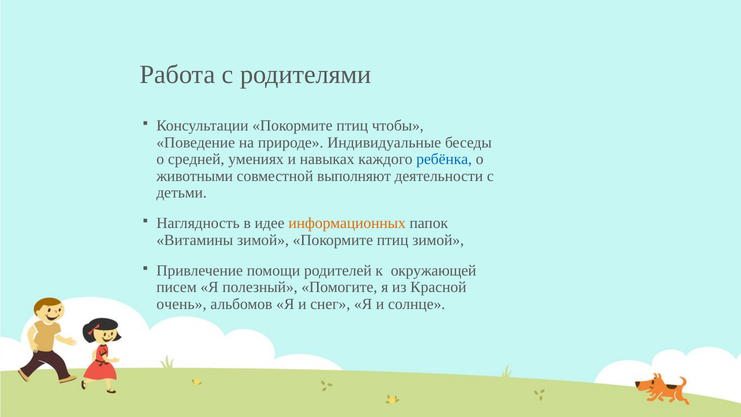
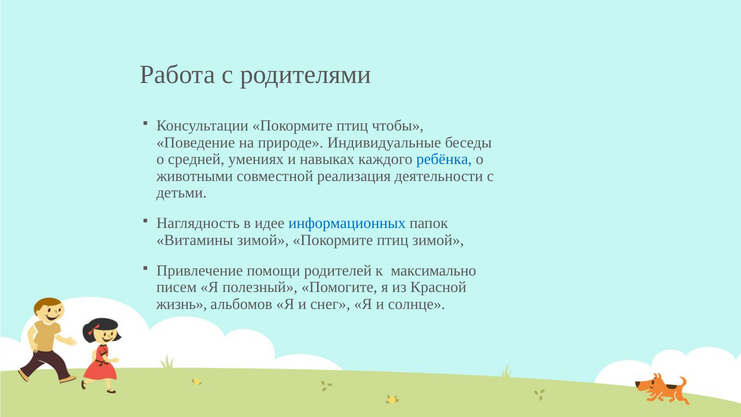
выполняют: выполняют -> реализация
информационных colour: orange -> blue
окружающей: окружающей -> максимально
очень: очень -> жизнь
